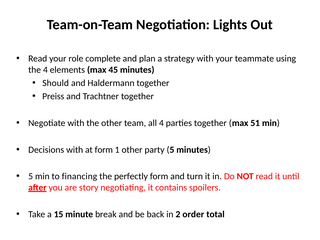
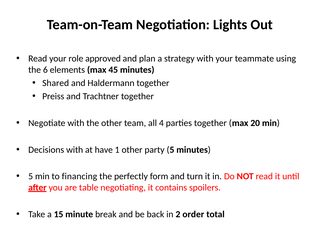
complete: complete -> approved
the 4: 4 -> 6
Should: Should -> Shared
51: 51 -> 20
at form: form -> have
story: story -> table
